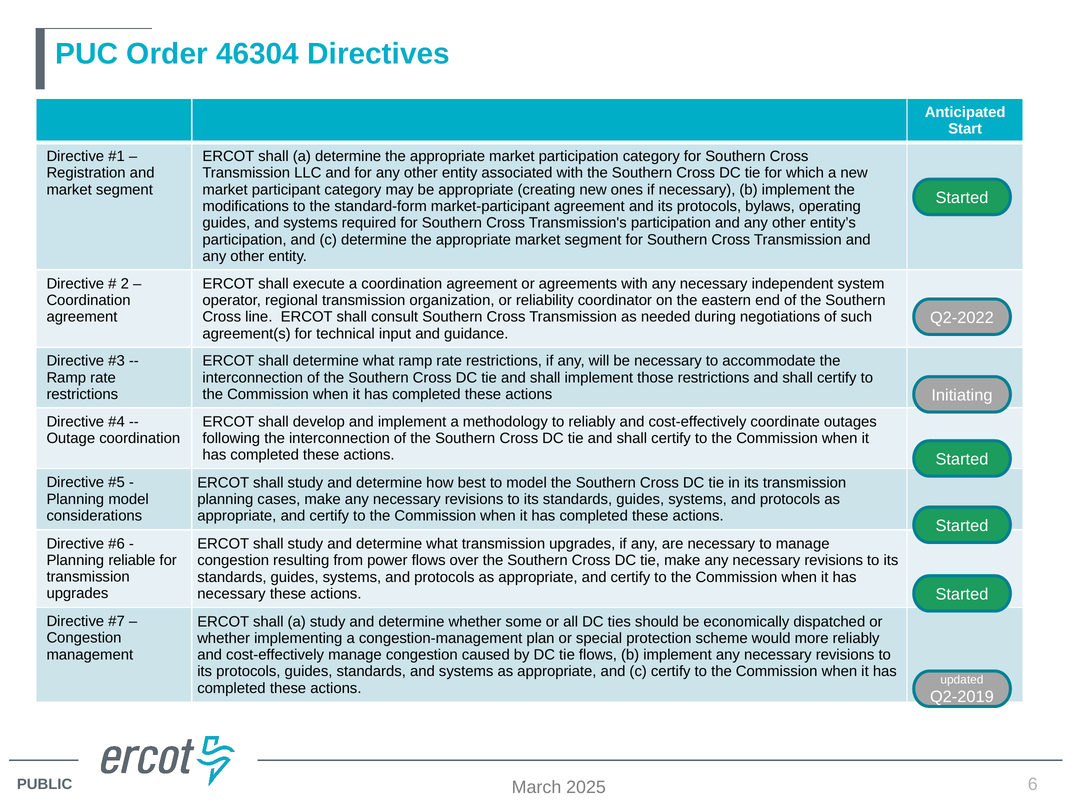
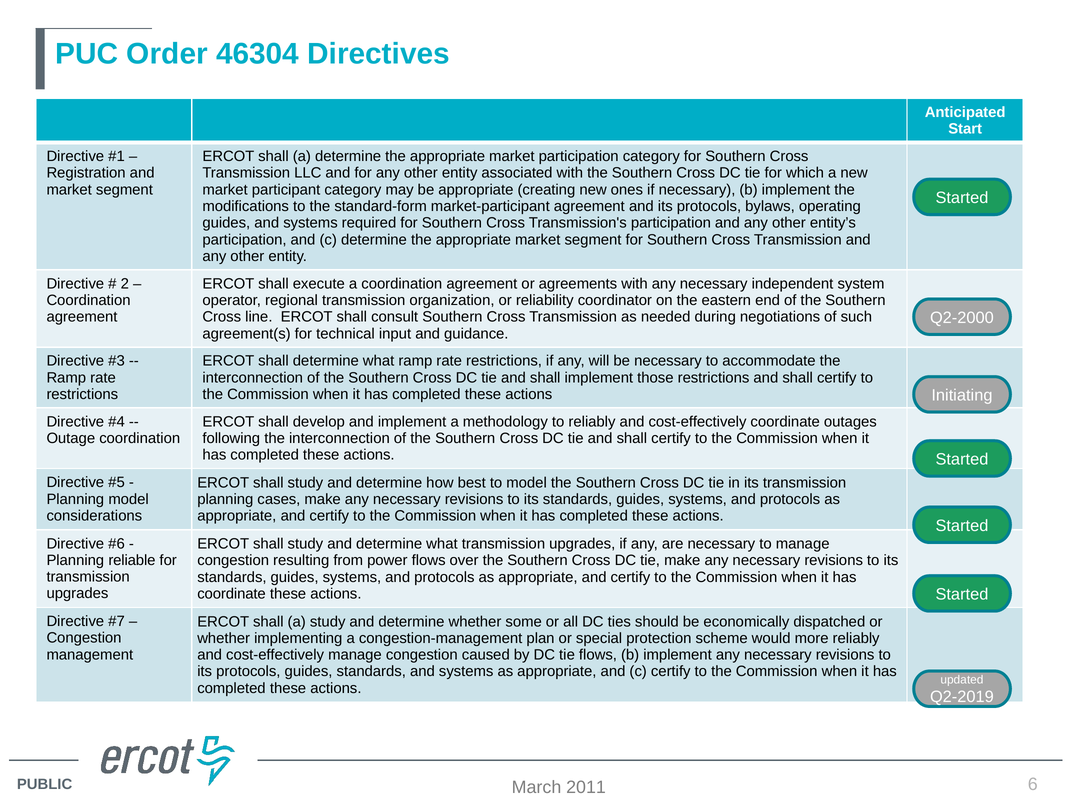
Q2-2022: Q2-2022 -> Q2-2000
necessary at (231, 594): necessary -> coordinate
2025: 2025 -> 2011
